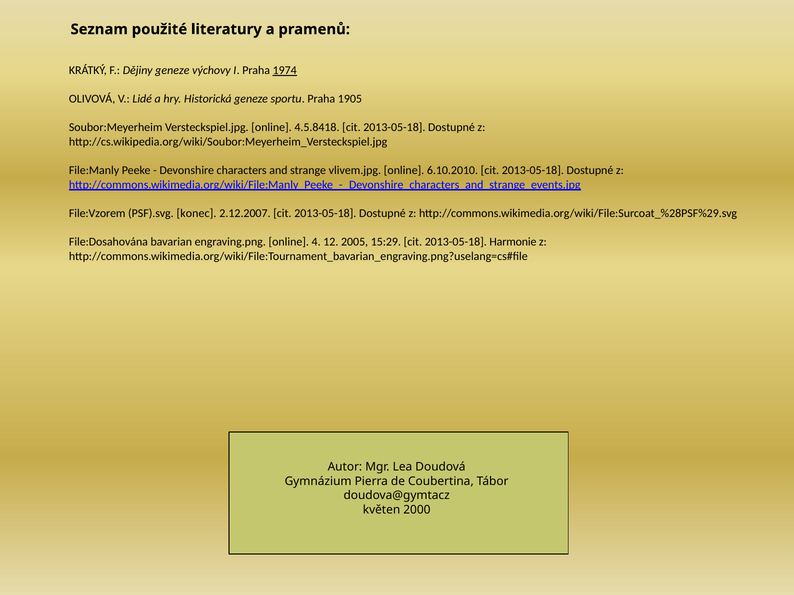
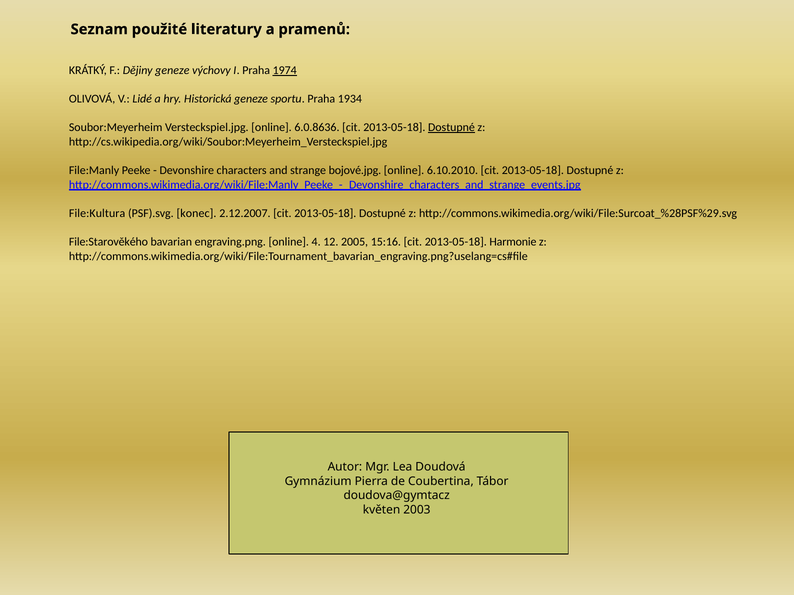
1905: 1905 -> 1934
4.5.8418: 4.5.8418 -> 6.0.8636
Dostupné at (451, 128) underline: none -> present
vlivem.jpg: vlivem.jpg -> bojové.jpg
File:Vzorem: File:Vzorem -> File:Kultura
File:Dosahována: File:Dosahována -> File:Starověkého
15:29: 15:29 -> 15:16
2000: 2000 -> 2003
